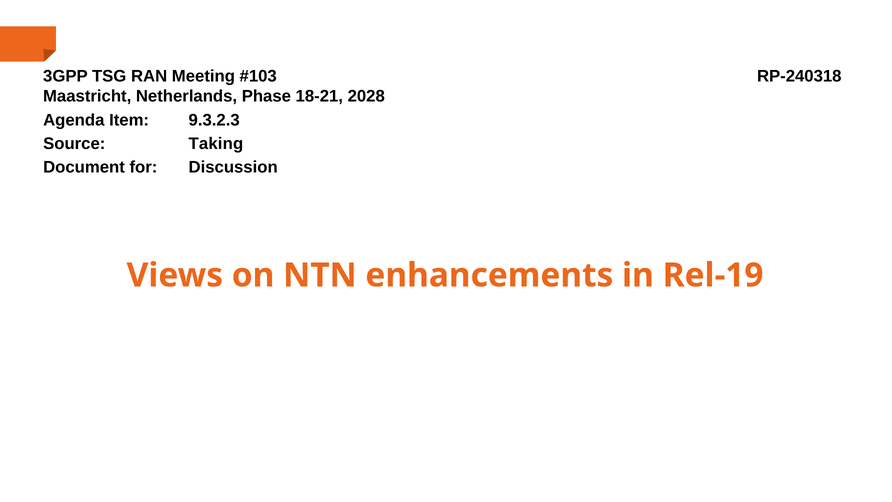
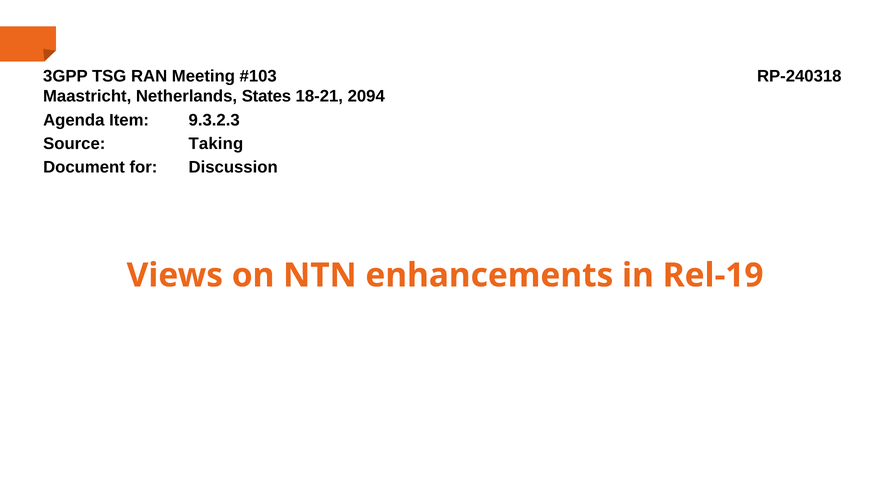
Phase: Phase -> States
2028: 2028 -> 2094
